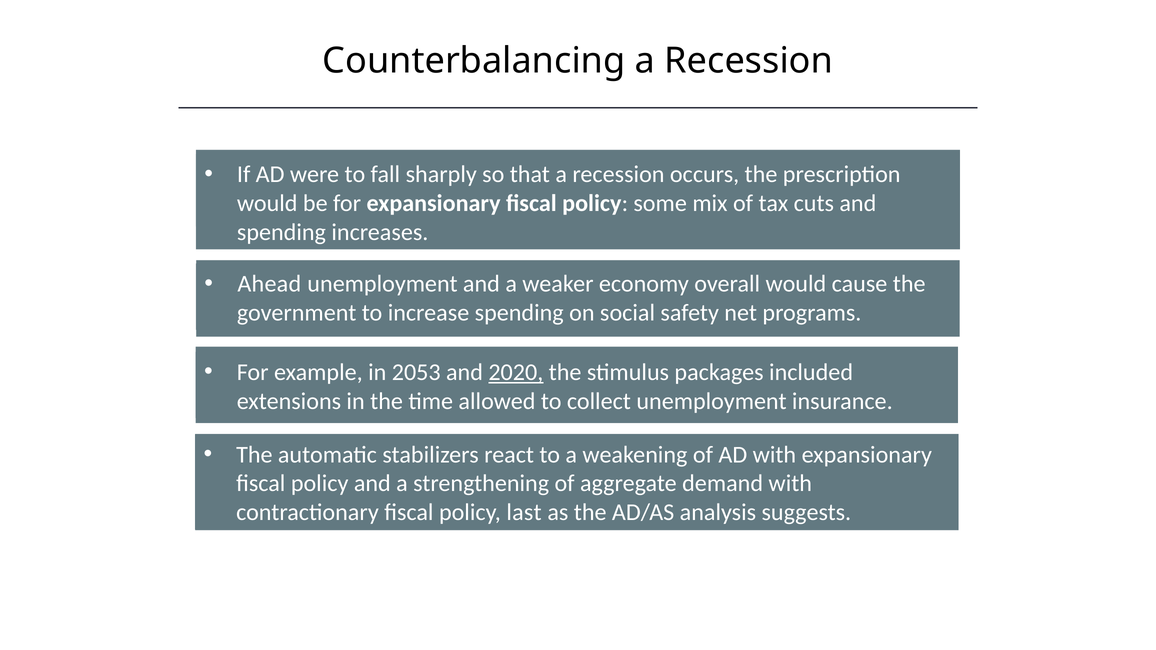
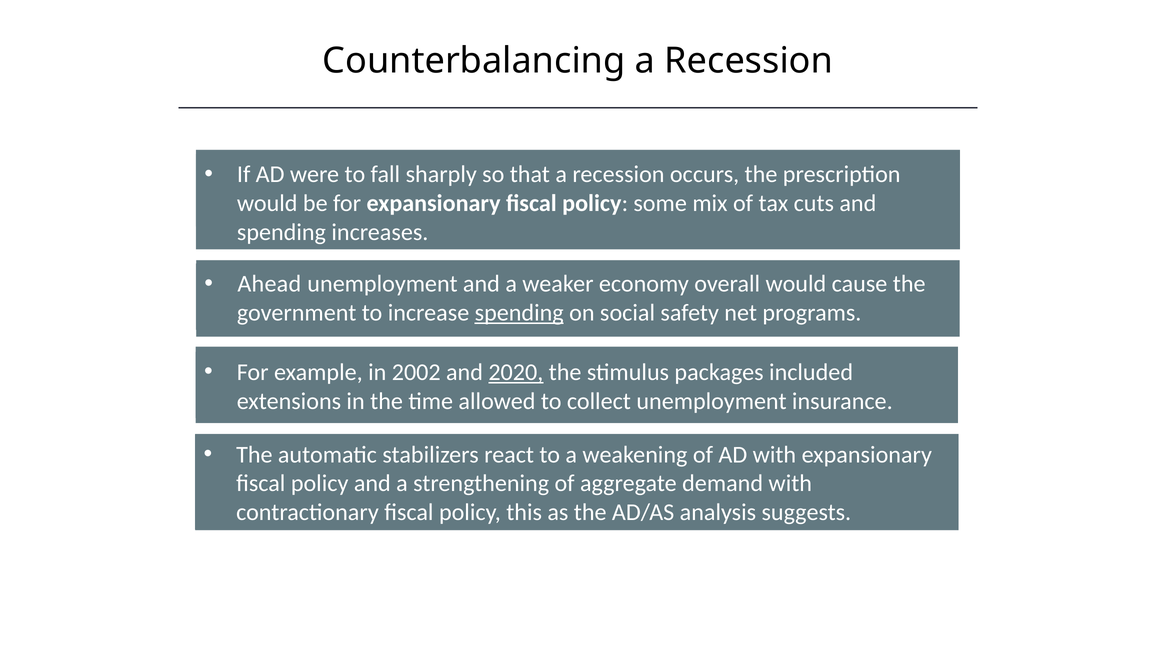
spending at (519, 313) underline: none -> present
2053: 2053 -> 2002
last: last -> this
